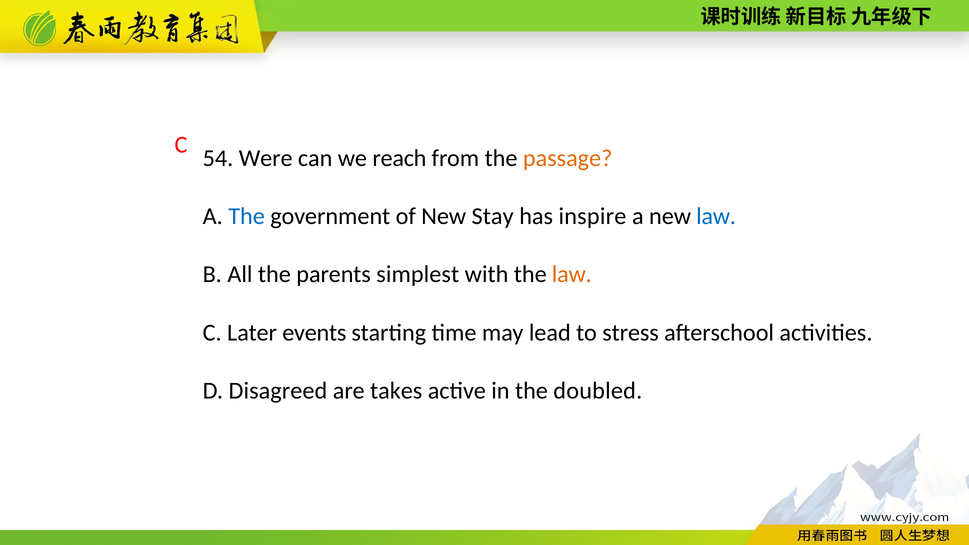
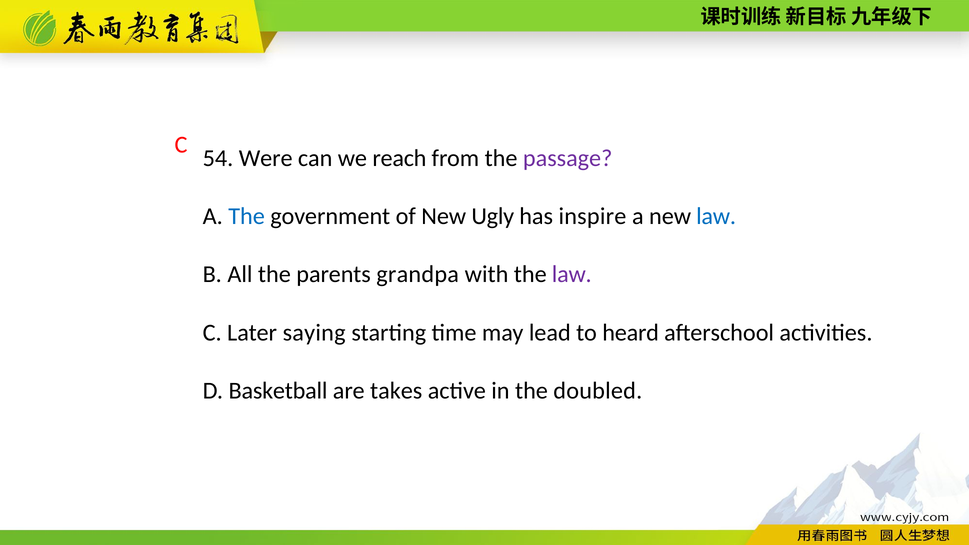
passage colour: orange -> purple
Stay: Stay -> Ugly
simplest: simplest -> grandpa
law at (572, 274) colour: orange -> purple
events: events -> saying
stress: stress -> heard
Disagreed: Disagreed -> Basketball
